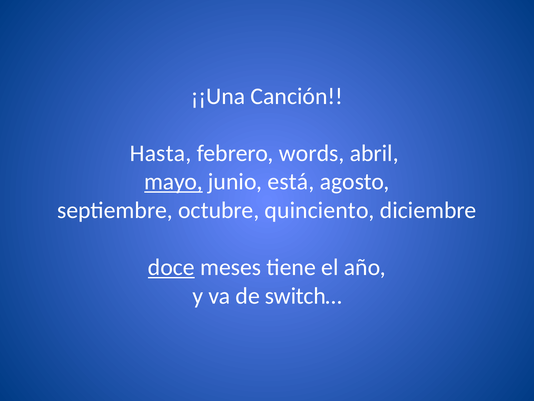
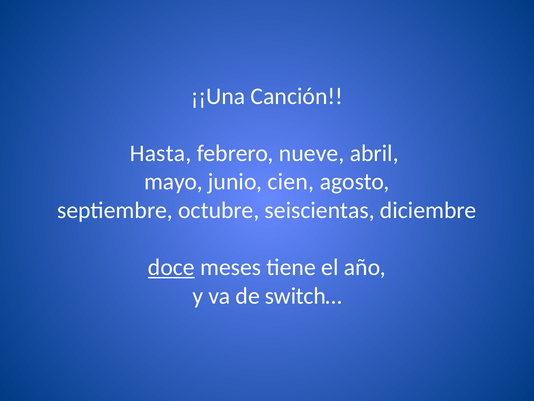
words: words -> nueve
mayo underline: present -> none
está: está -> cien
quinciento: quinciento -> seiscientas
